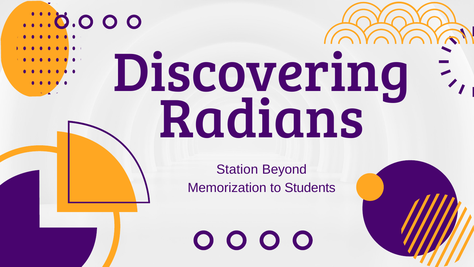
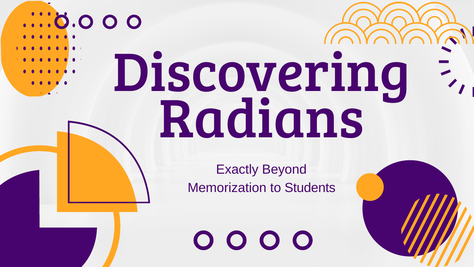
Station: Station -> Exactly
